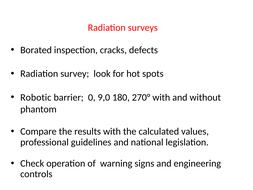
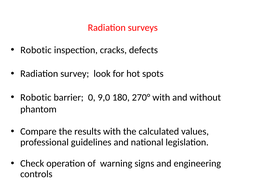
Borated at (36, 50): Borated -> Robotic
